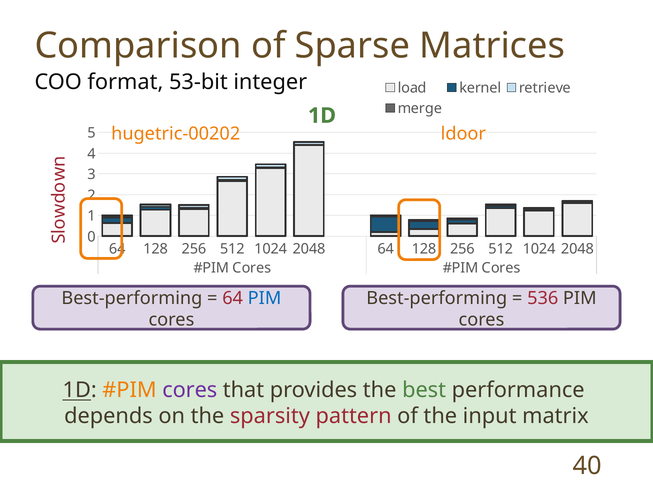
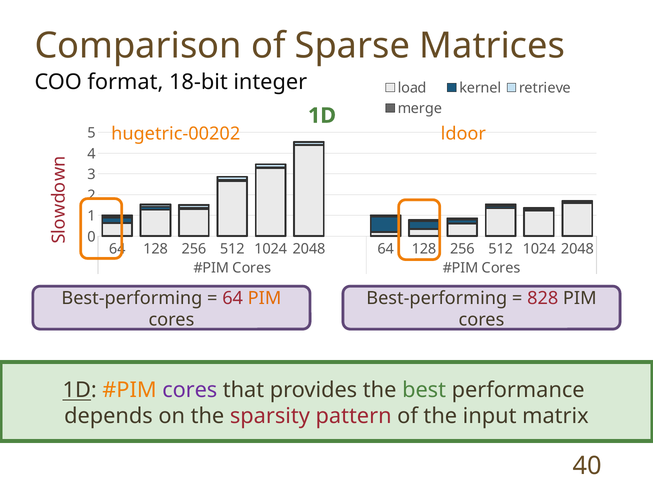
53-bit: 53-bit -> 18-bit
PIM at (265, 298) colour: blue -> orange
536: 536 -> 828
